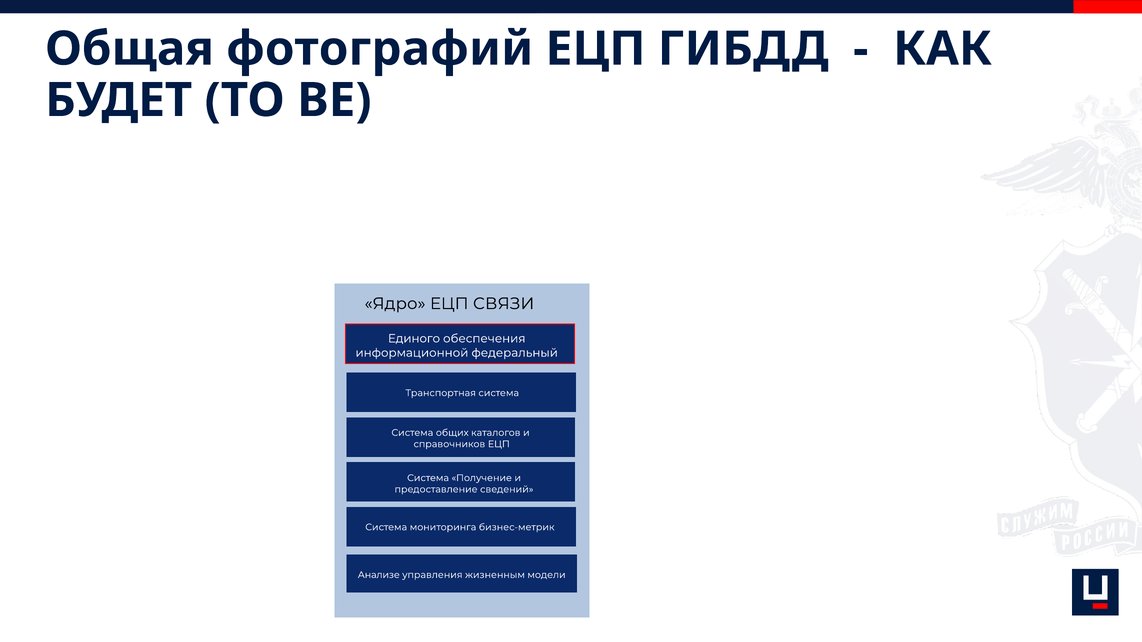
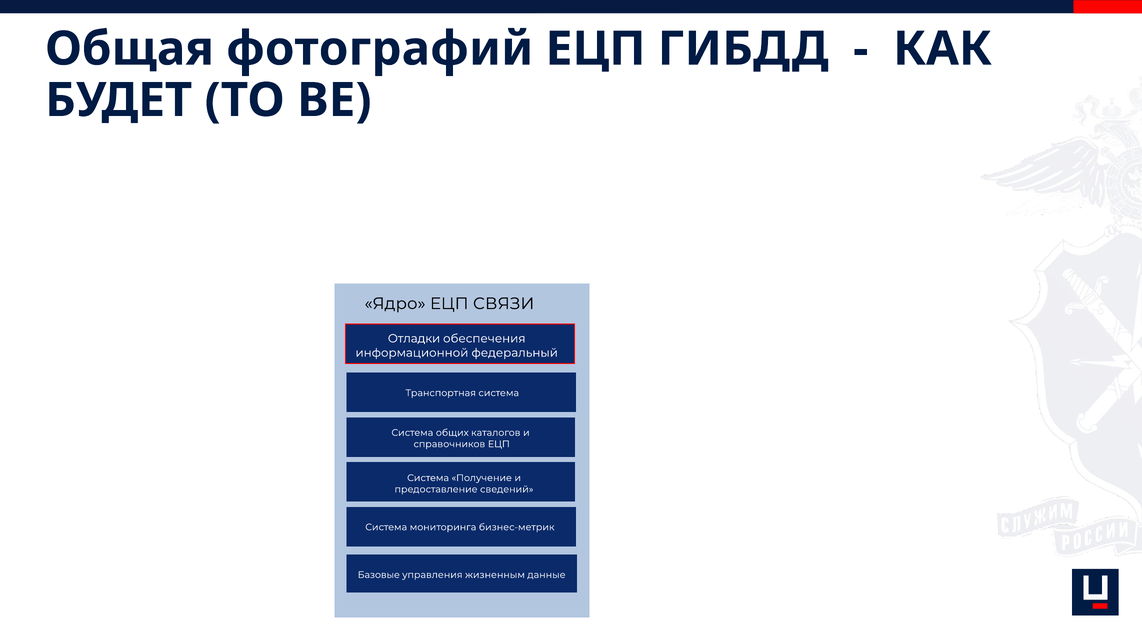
Единого: Единого -> Отладки
Анализе: Анализе -> Базовые
модели: модели -> данные
